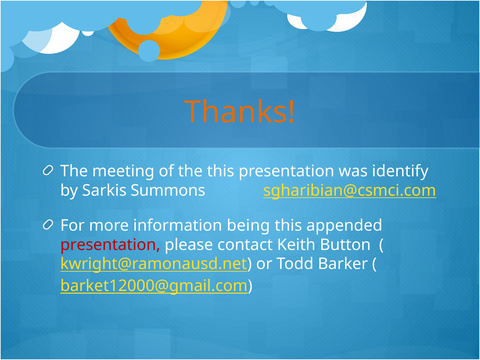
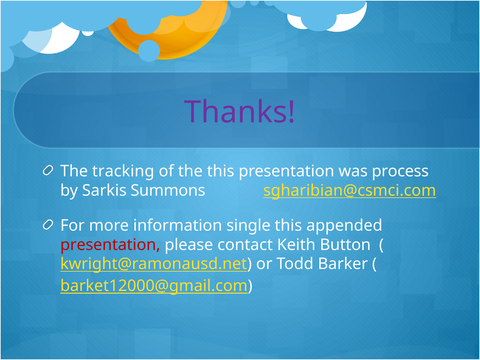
Thanks colour: orange -> purple
meeting: meeting -> tracking
identify: identify -> process
being: being -> single
